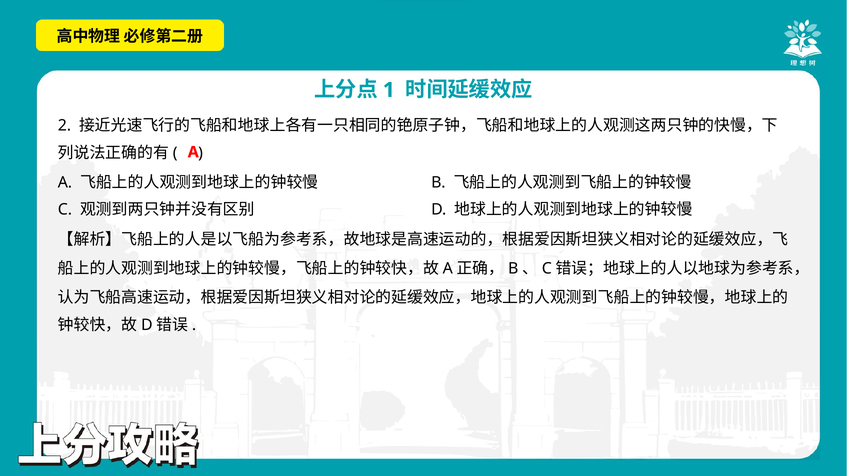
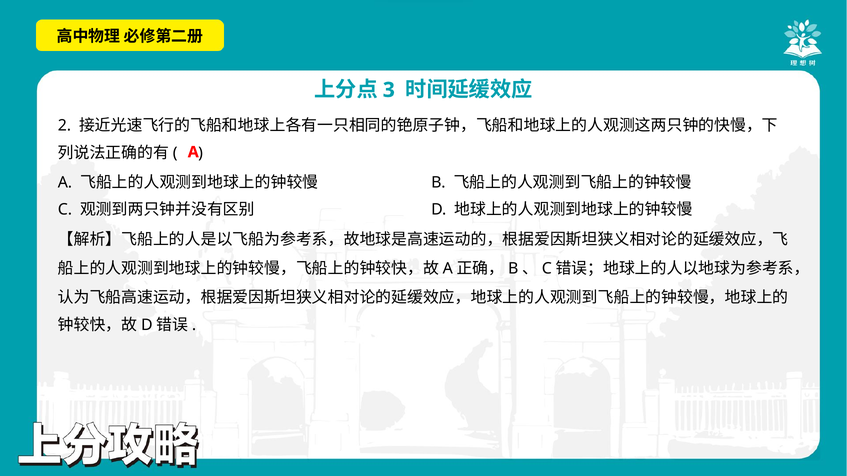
1: 1 -> 3
